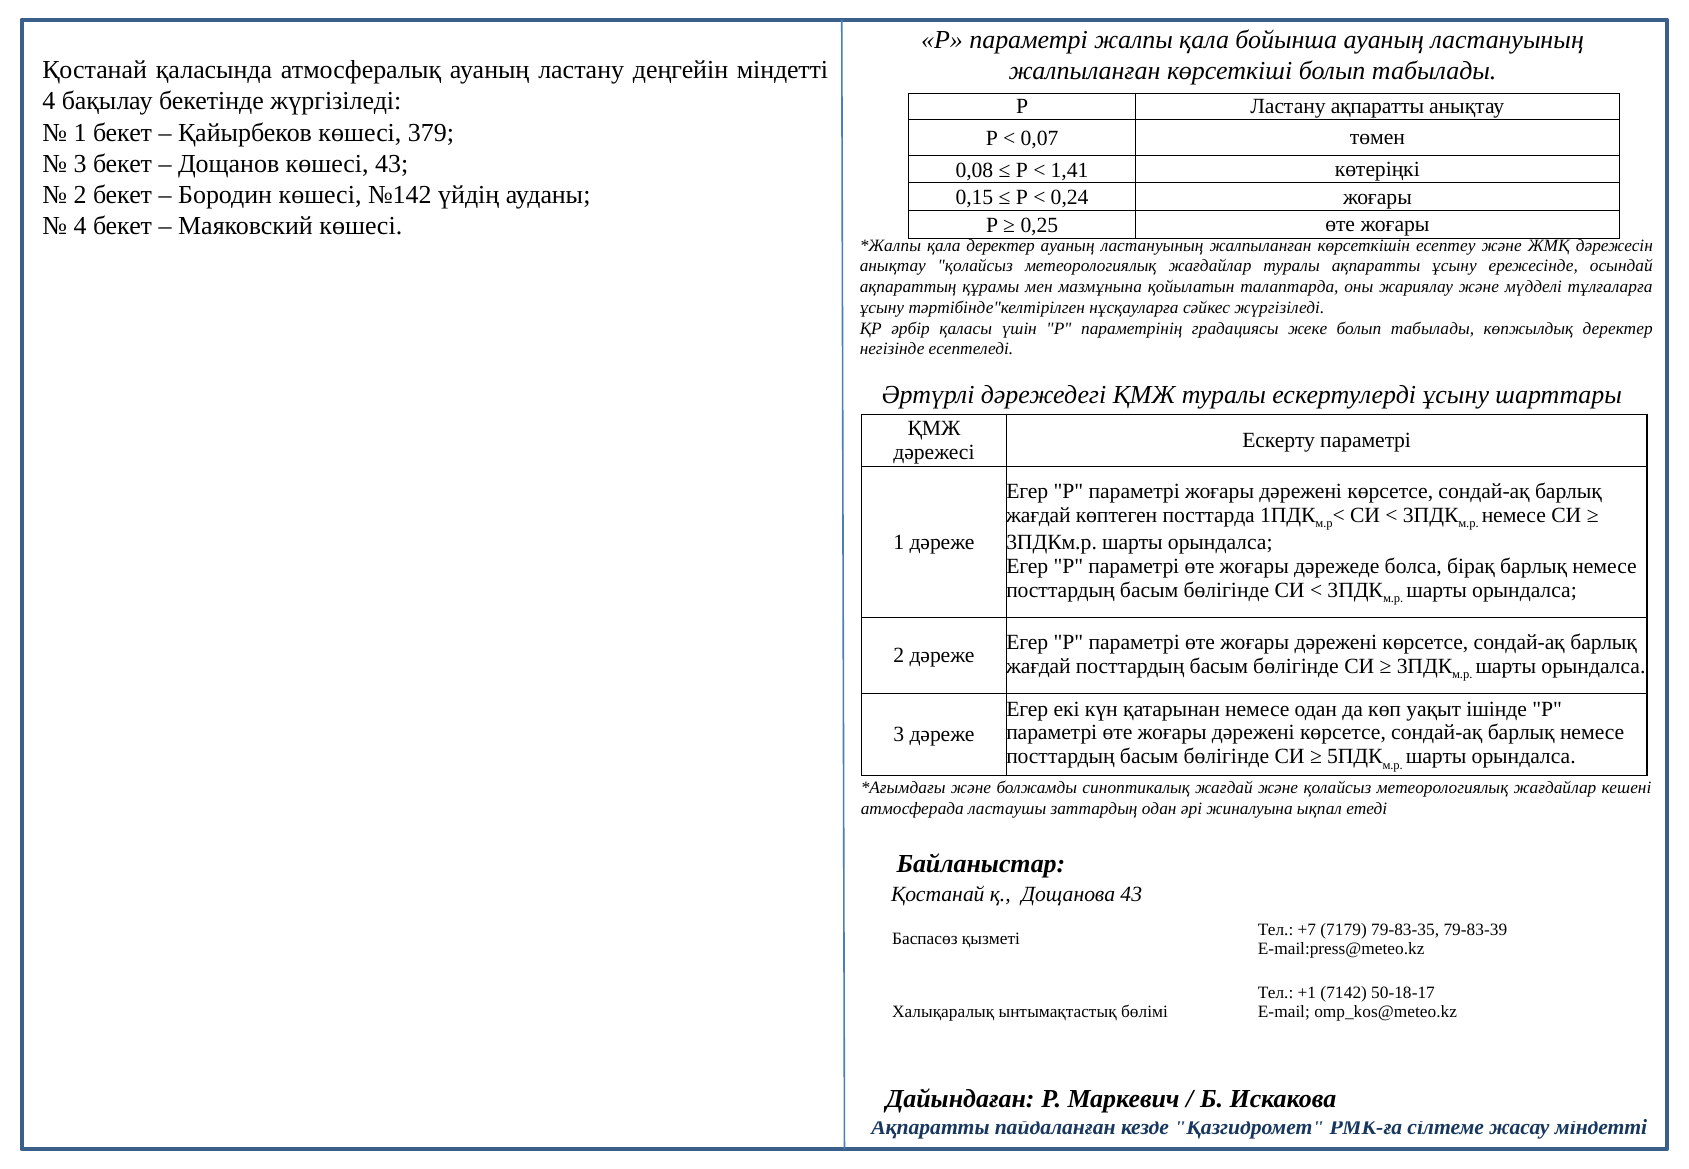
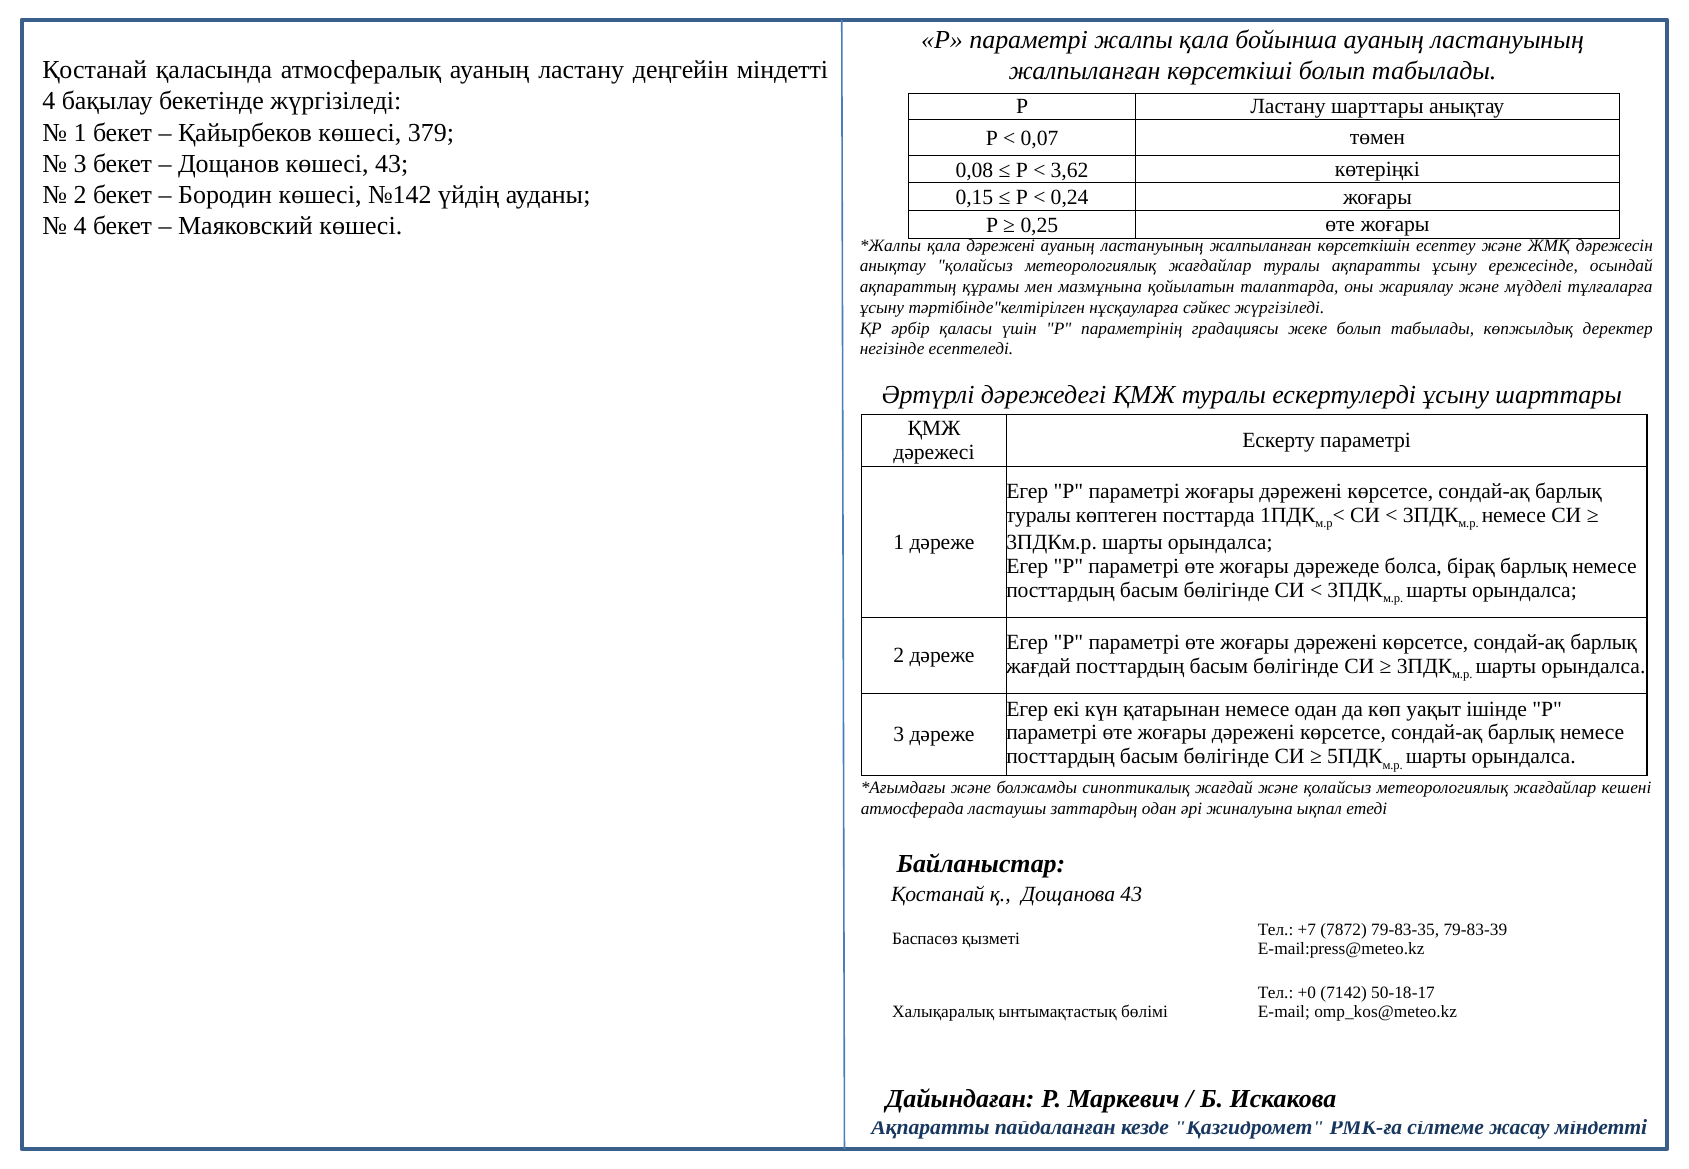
Ластану ақпаратты: ақпаратты -> шарттары
1,41: 1,41 -> 3,62
қала деректер: деректер -> дәрежені
жағдай at (1038, 515): жағдай -> туралы
7179: 7179 -> 7872
+1: +1 -> +0
